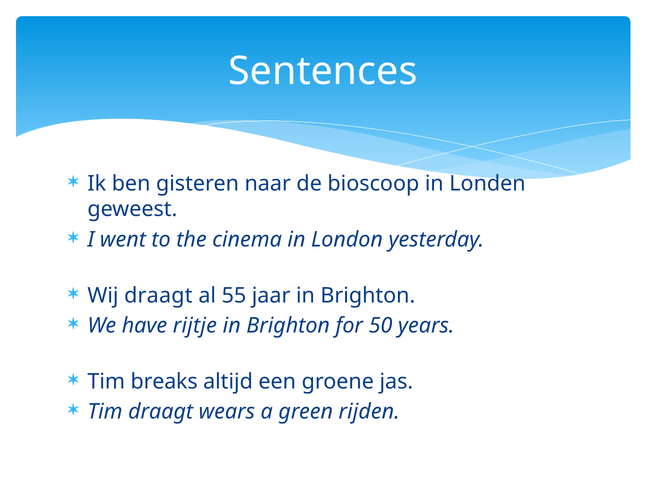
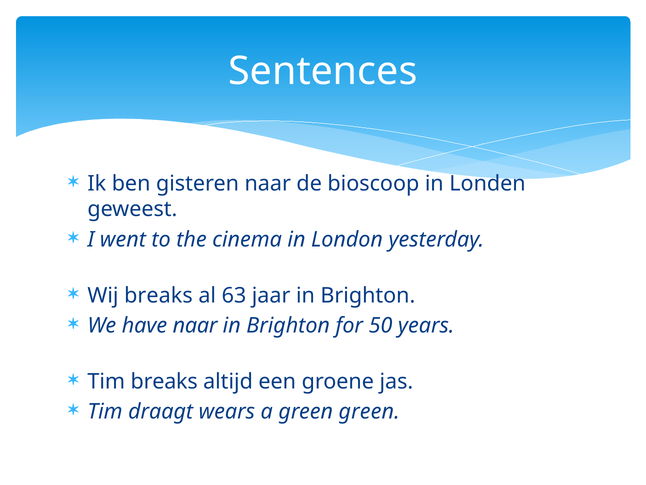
Wij draagt: draagt -> breaks
55: 55 -> 63
have rijtje: rijtje -> naar
green rijden: rijden -> green
